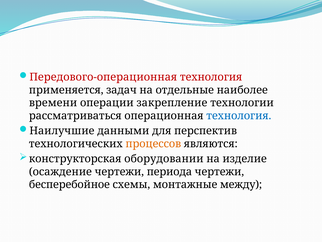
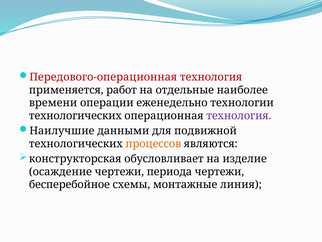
задач: задач -> работ
закрепление: закрепление -> еженедельно
рассматриваться at (75, 116): рассматриваться -> технологических
технология at (239, 116) colour: blue -> purple
перспектив: перспектив -> подвижной
оборудовании: оборудовании -> обусловливает
между: между -> линия
